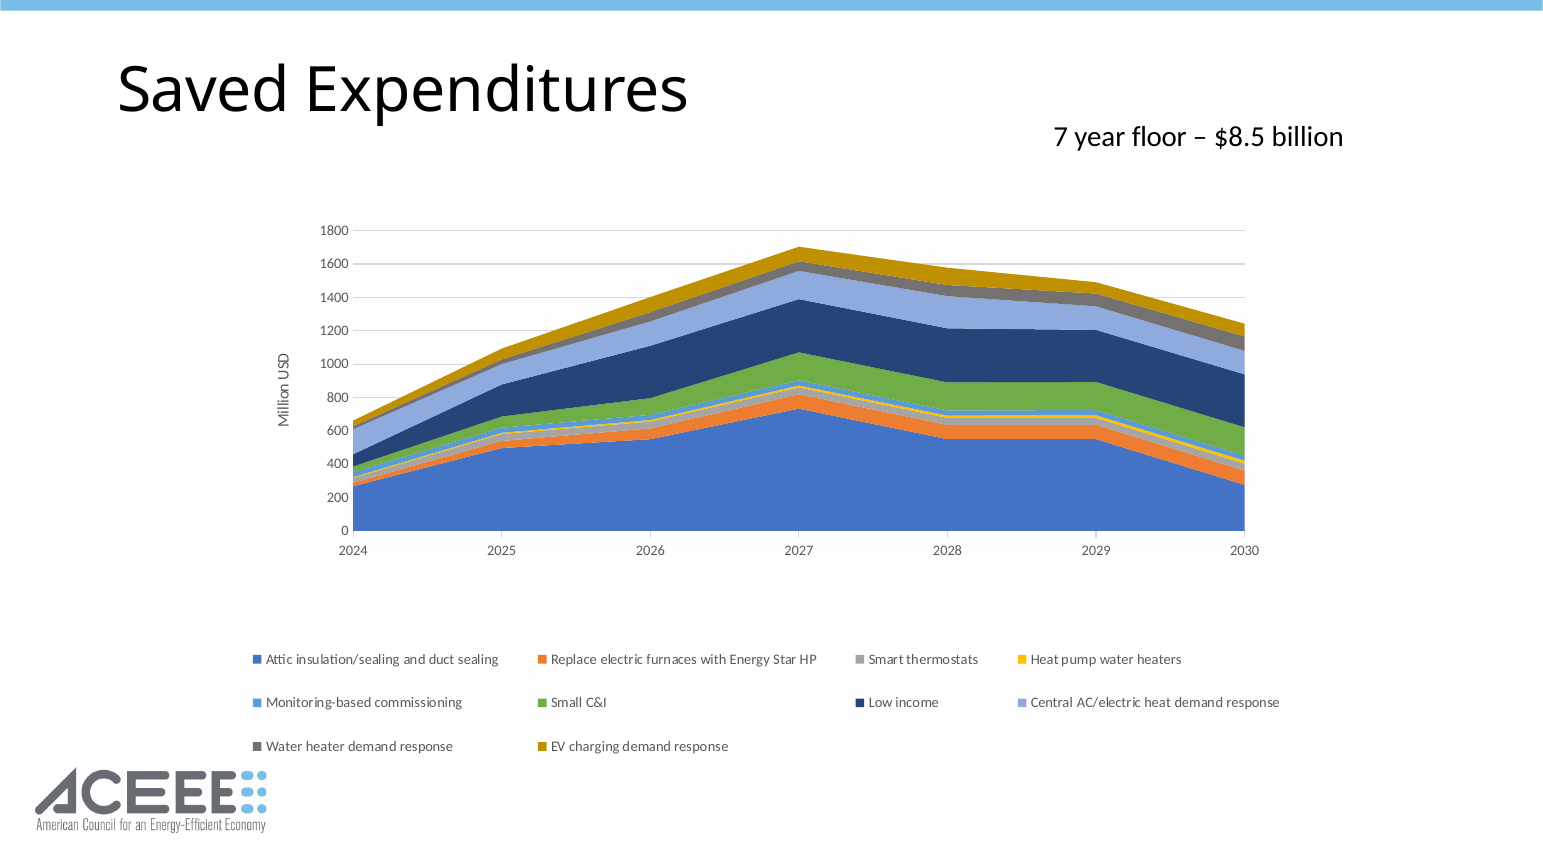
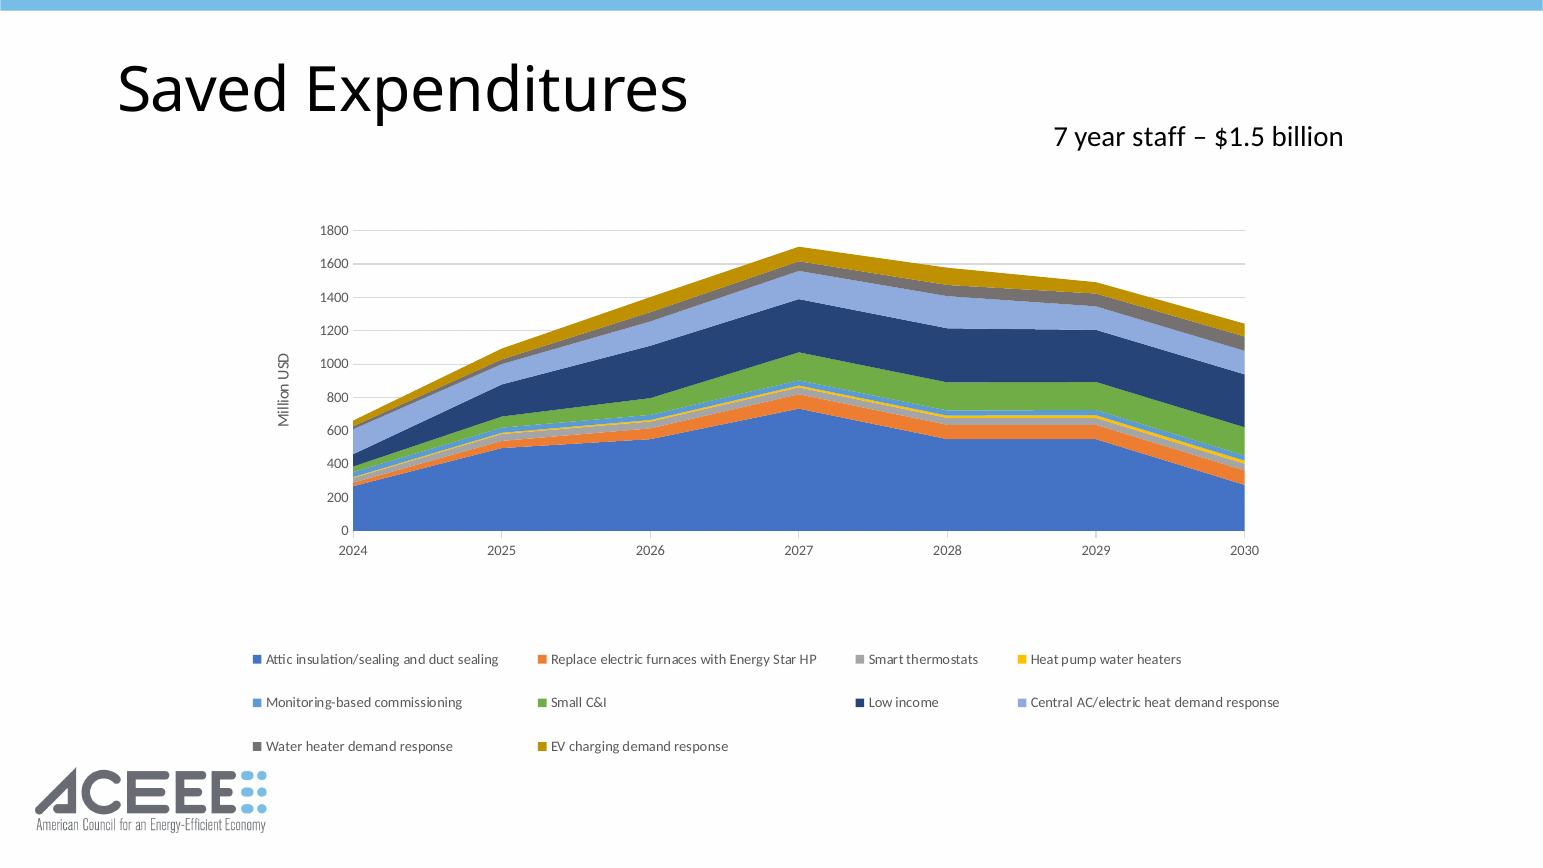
floor: floor -> staff
$8.5: $8.5 -> $1.5
